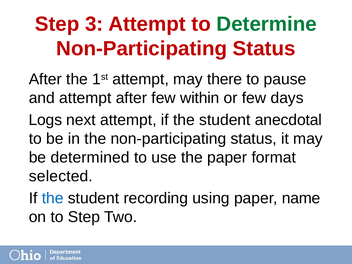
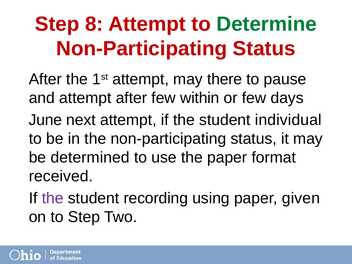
3: 3 -> 8
Logs: Logs -> June
anecdotal: anecdotal -> individual
selected: selected -> received
the at (53, 198) colour: blue -> purple
name: name -> given
